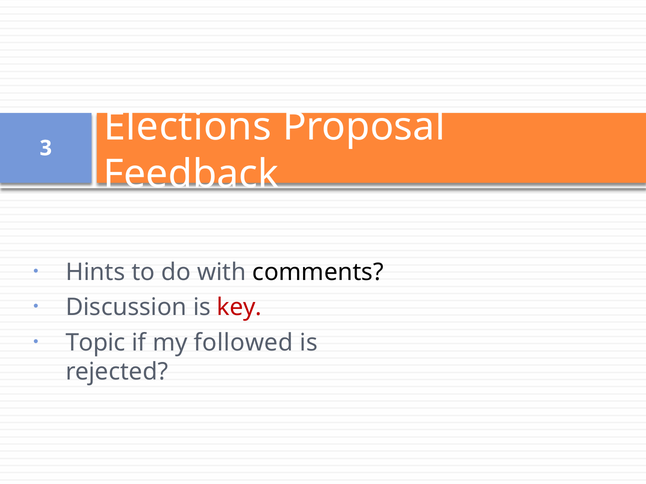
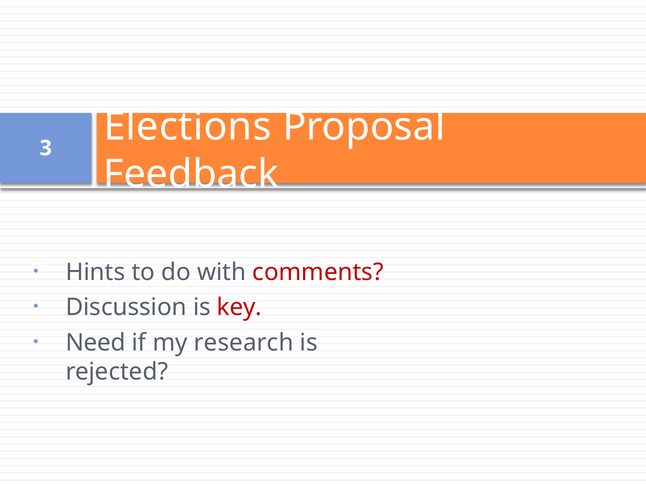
comments colour: black -> red
Topic: Topic -> Need
followed: followed -> research
